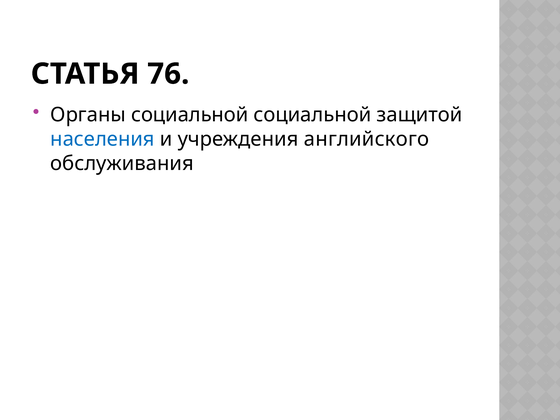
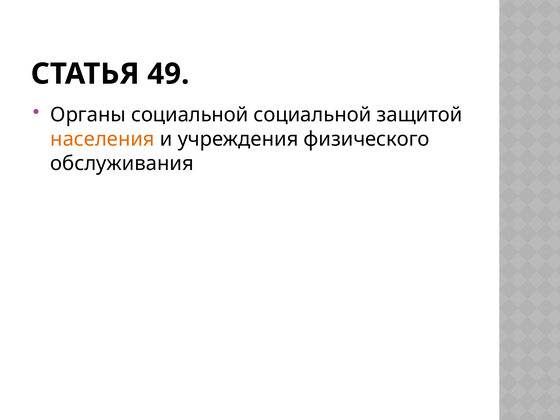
76: 76 -> 49
населения colour: blue -> orange
английского: английского -> физического
